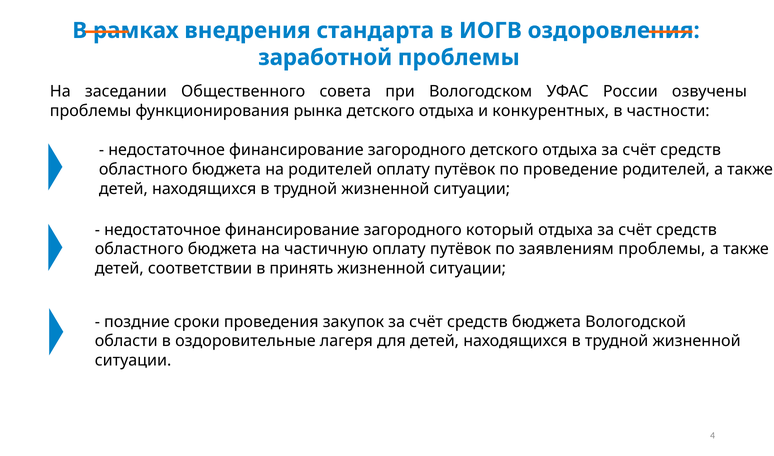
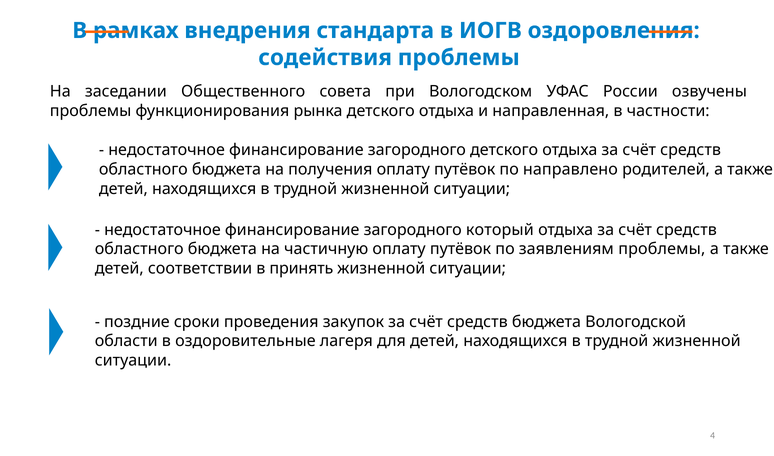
заработной: заработной -> содействия
конкурентных: конкурентных -> направленная
на родителей: родителей -> получения
проведение: проведение -> направлено
